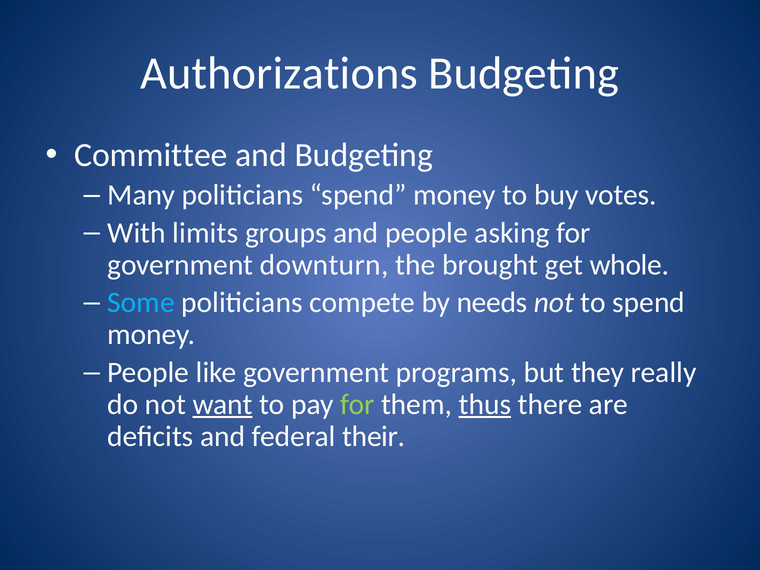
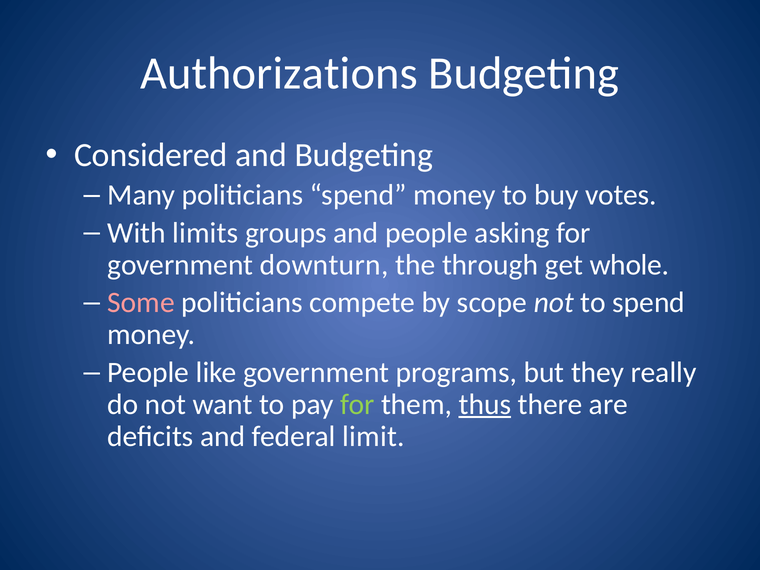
Committee: Committee -> Considered
brought: brought -> through
Some colour: light blue -> pink
needs: needs -> scope
want underline: present -> none
their: their -> limit
